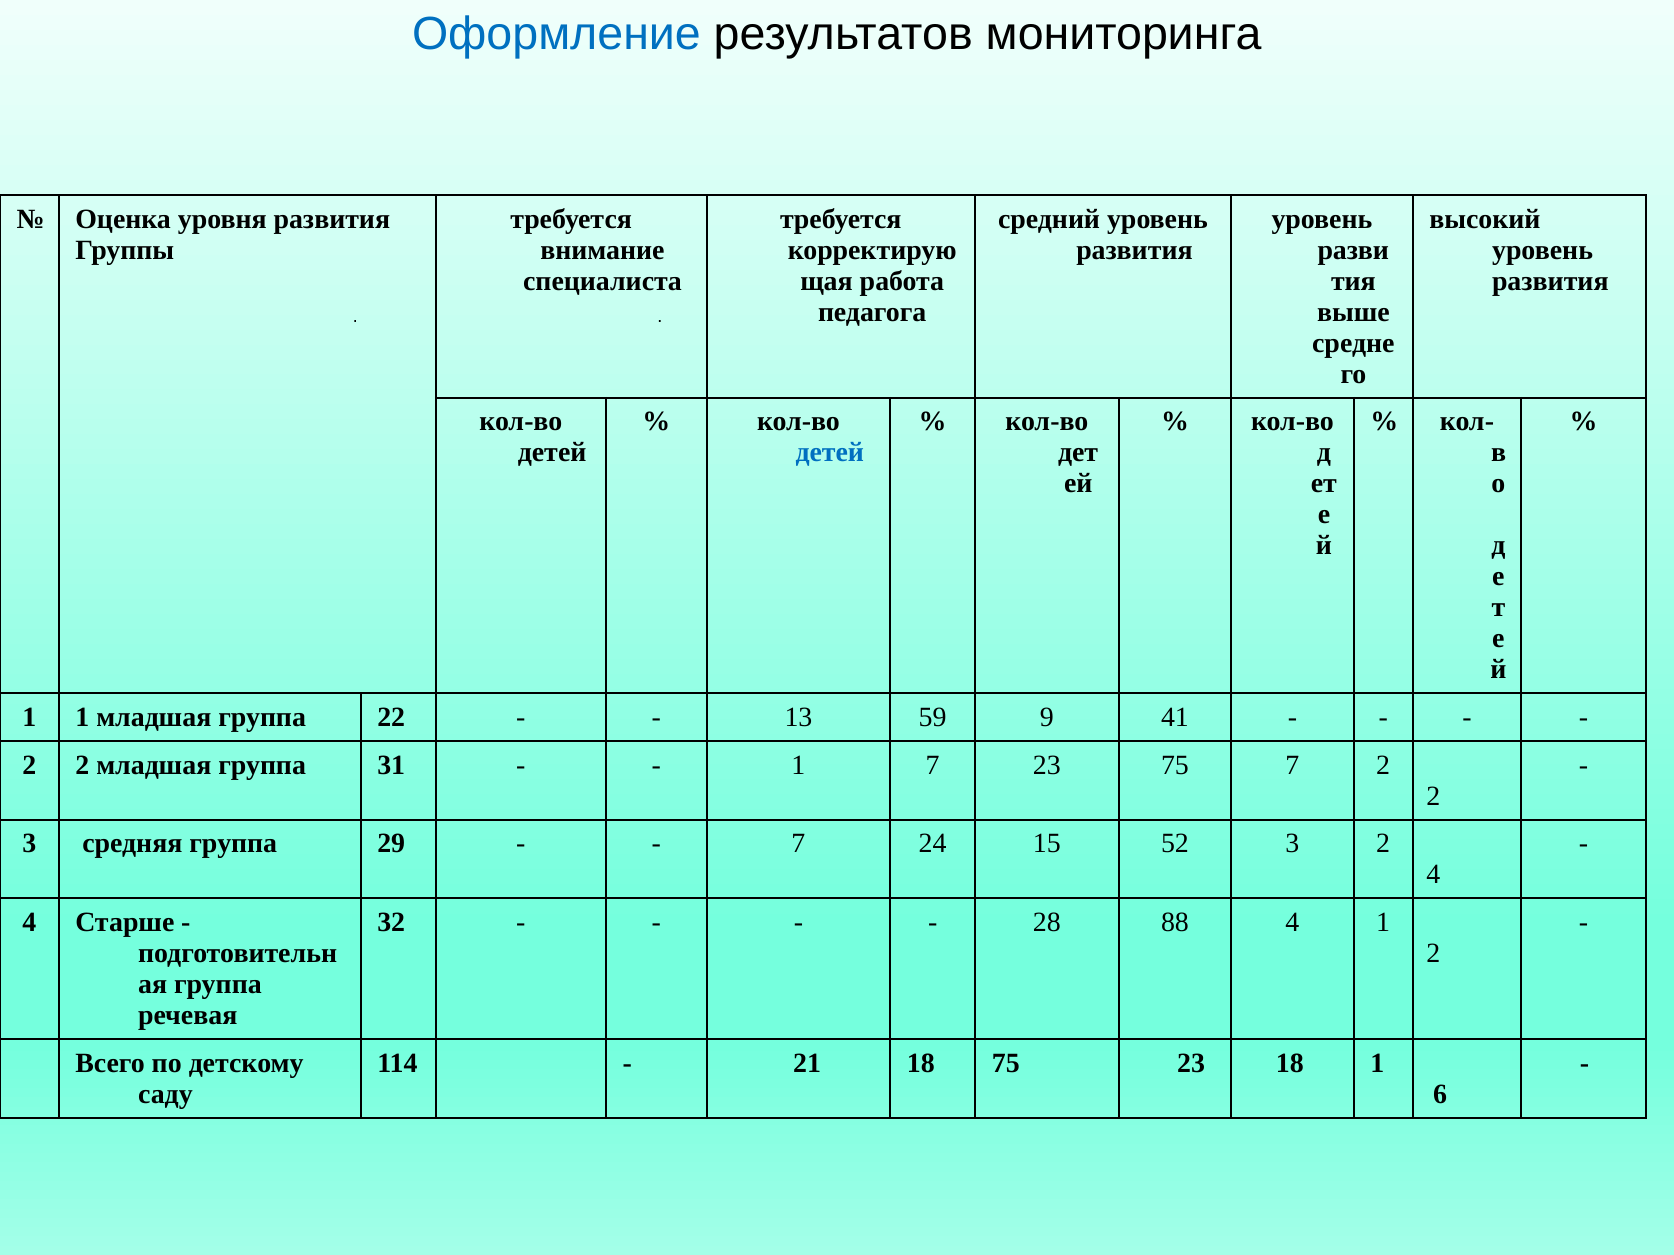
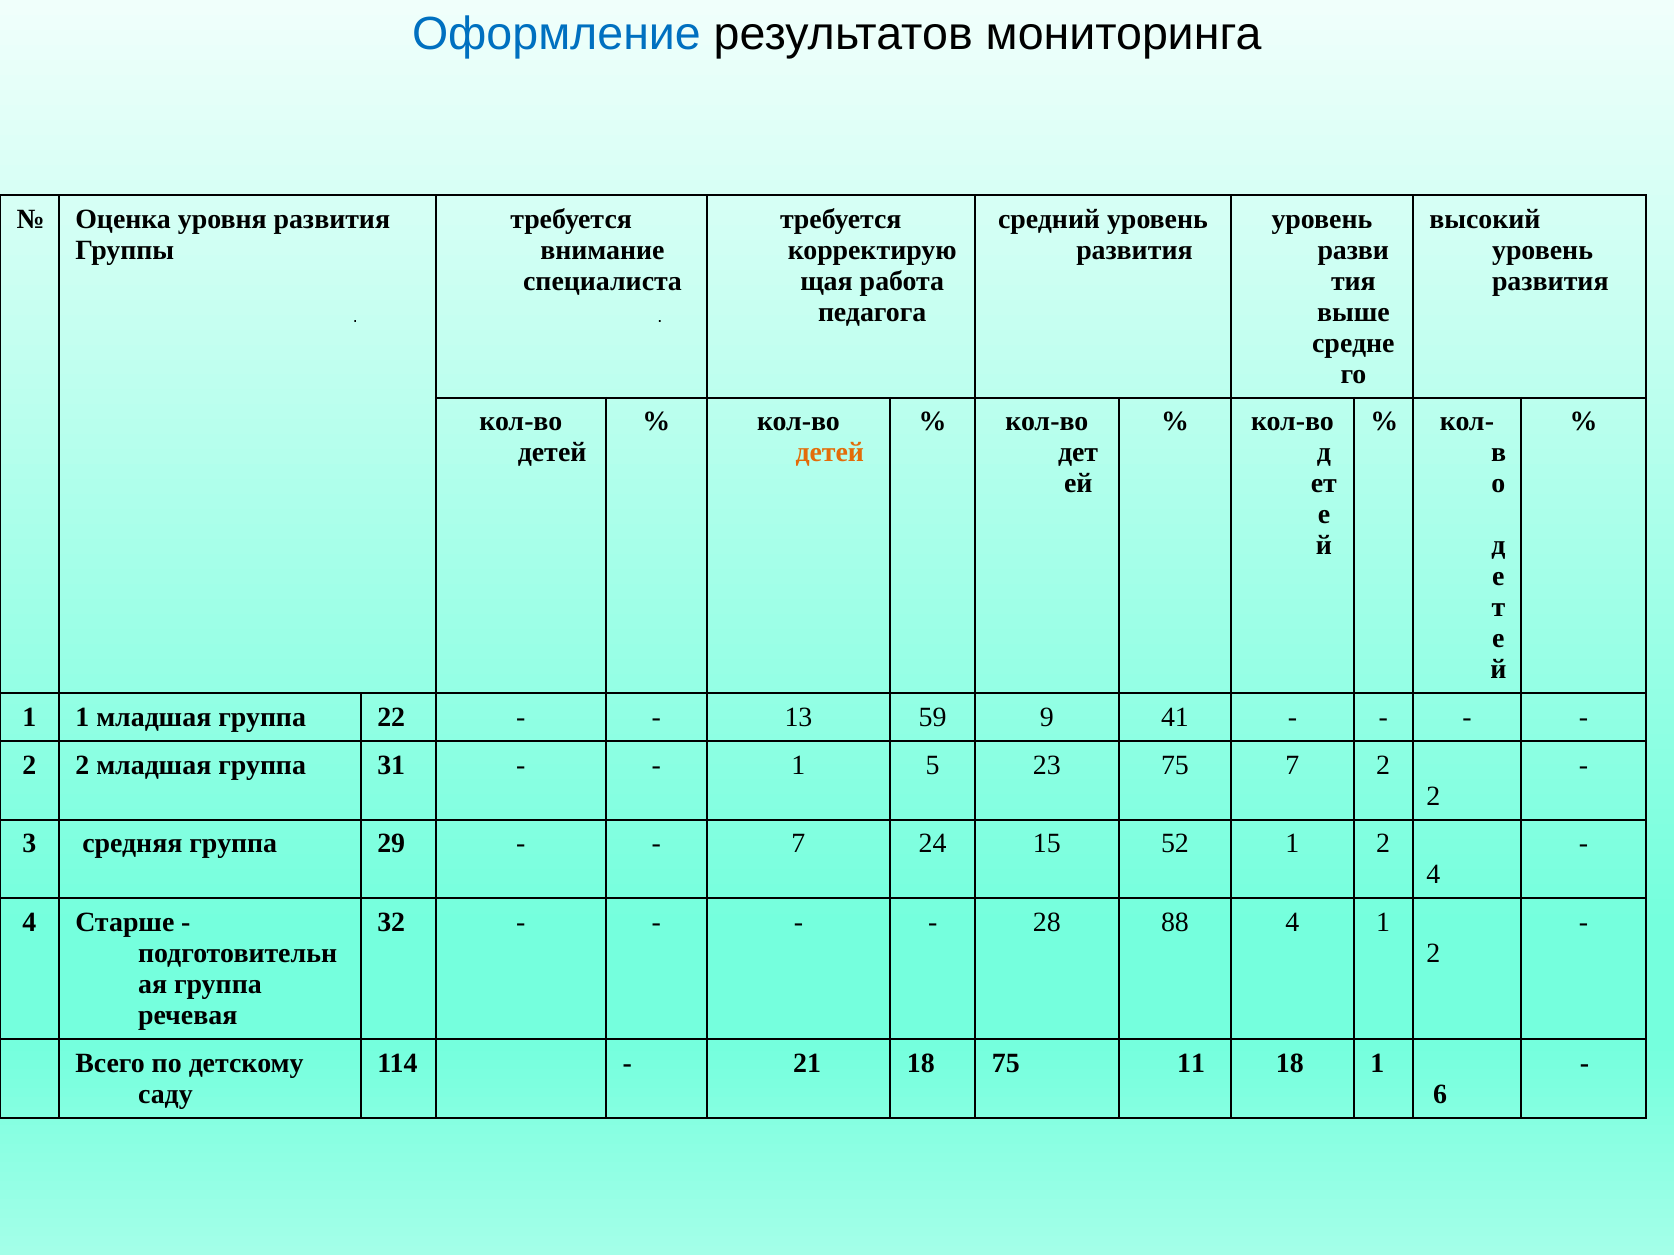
детей at (830, 453) colour: blue -> orange
1 7: 7 -> 5
52 3: 3 -> 1
75 23: 23 -> 11
